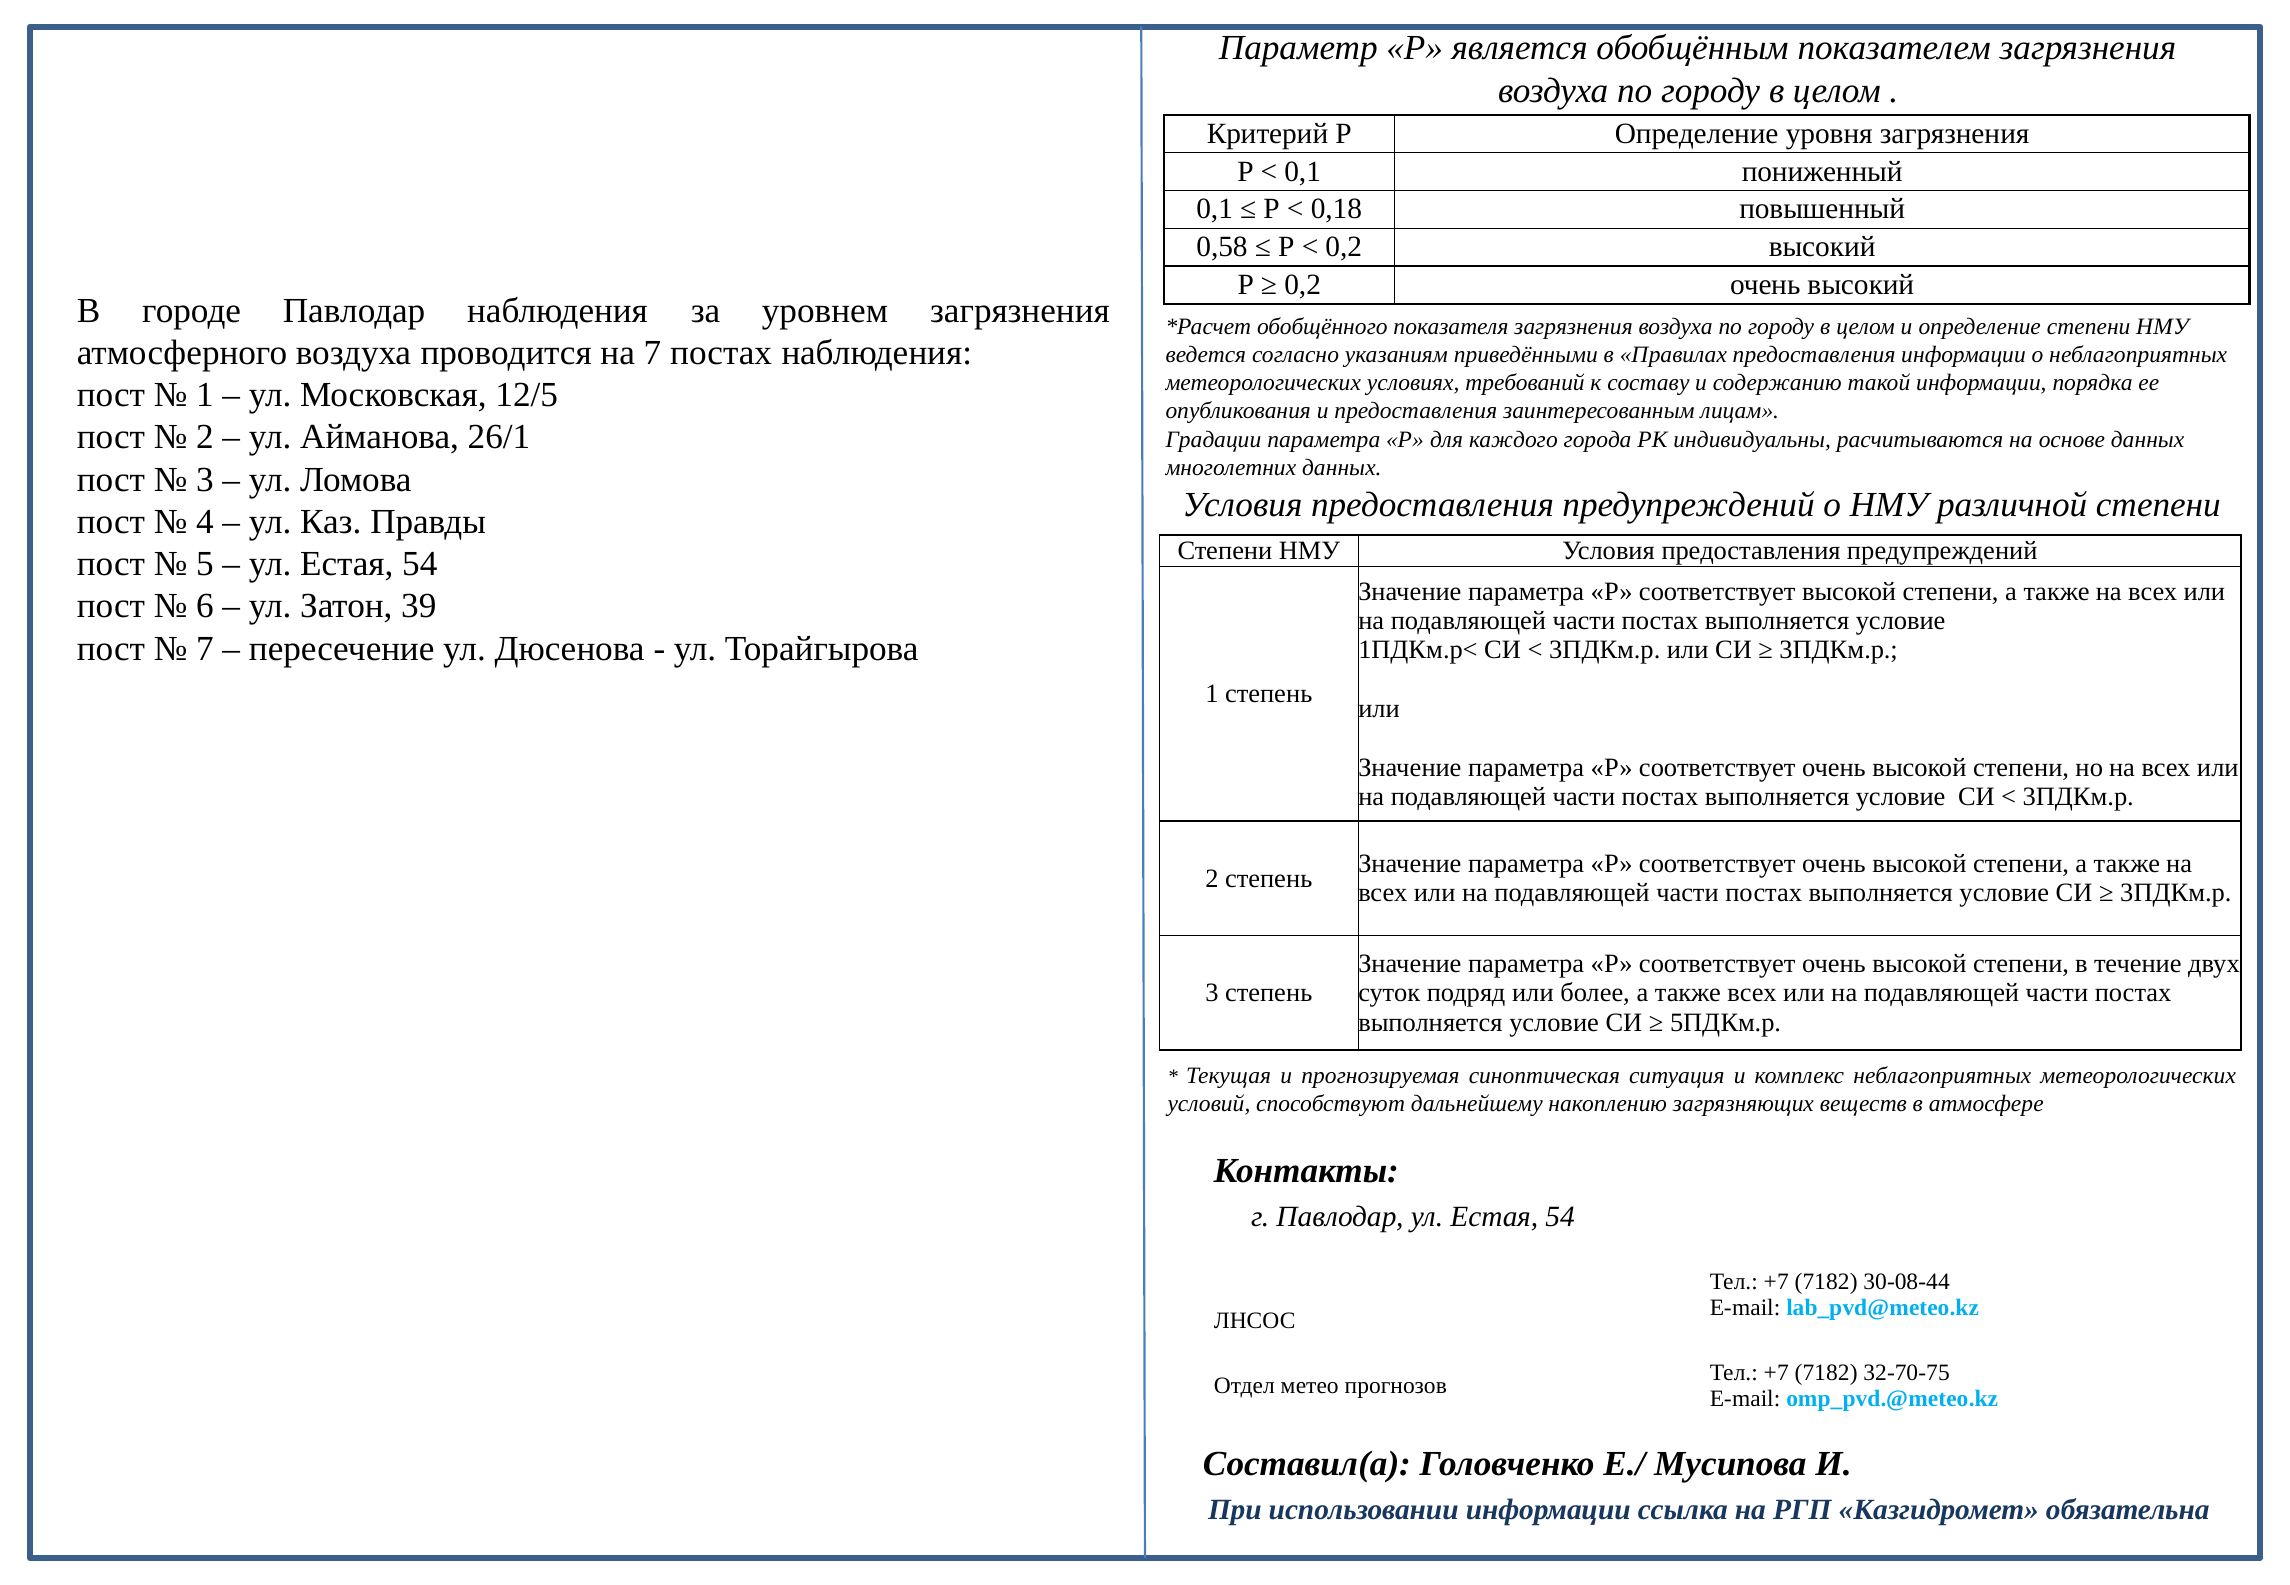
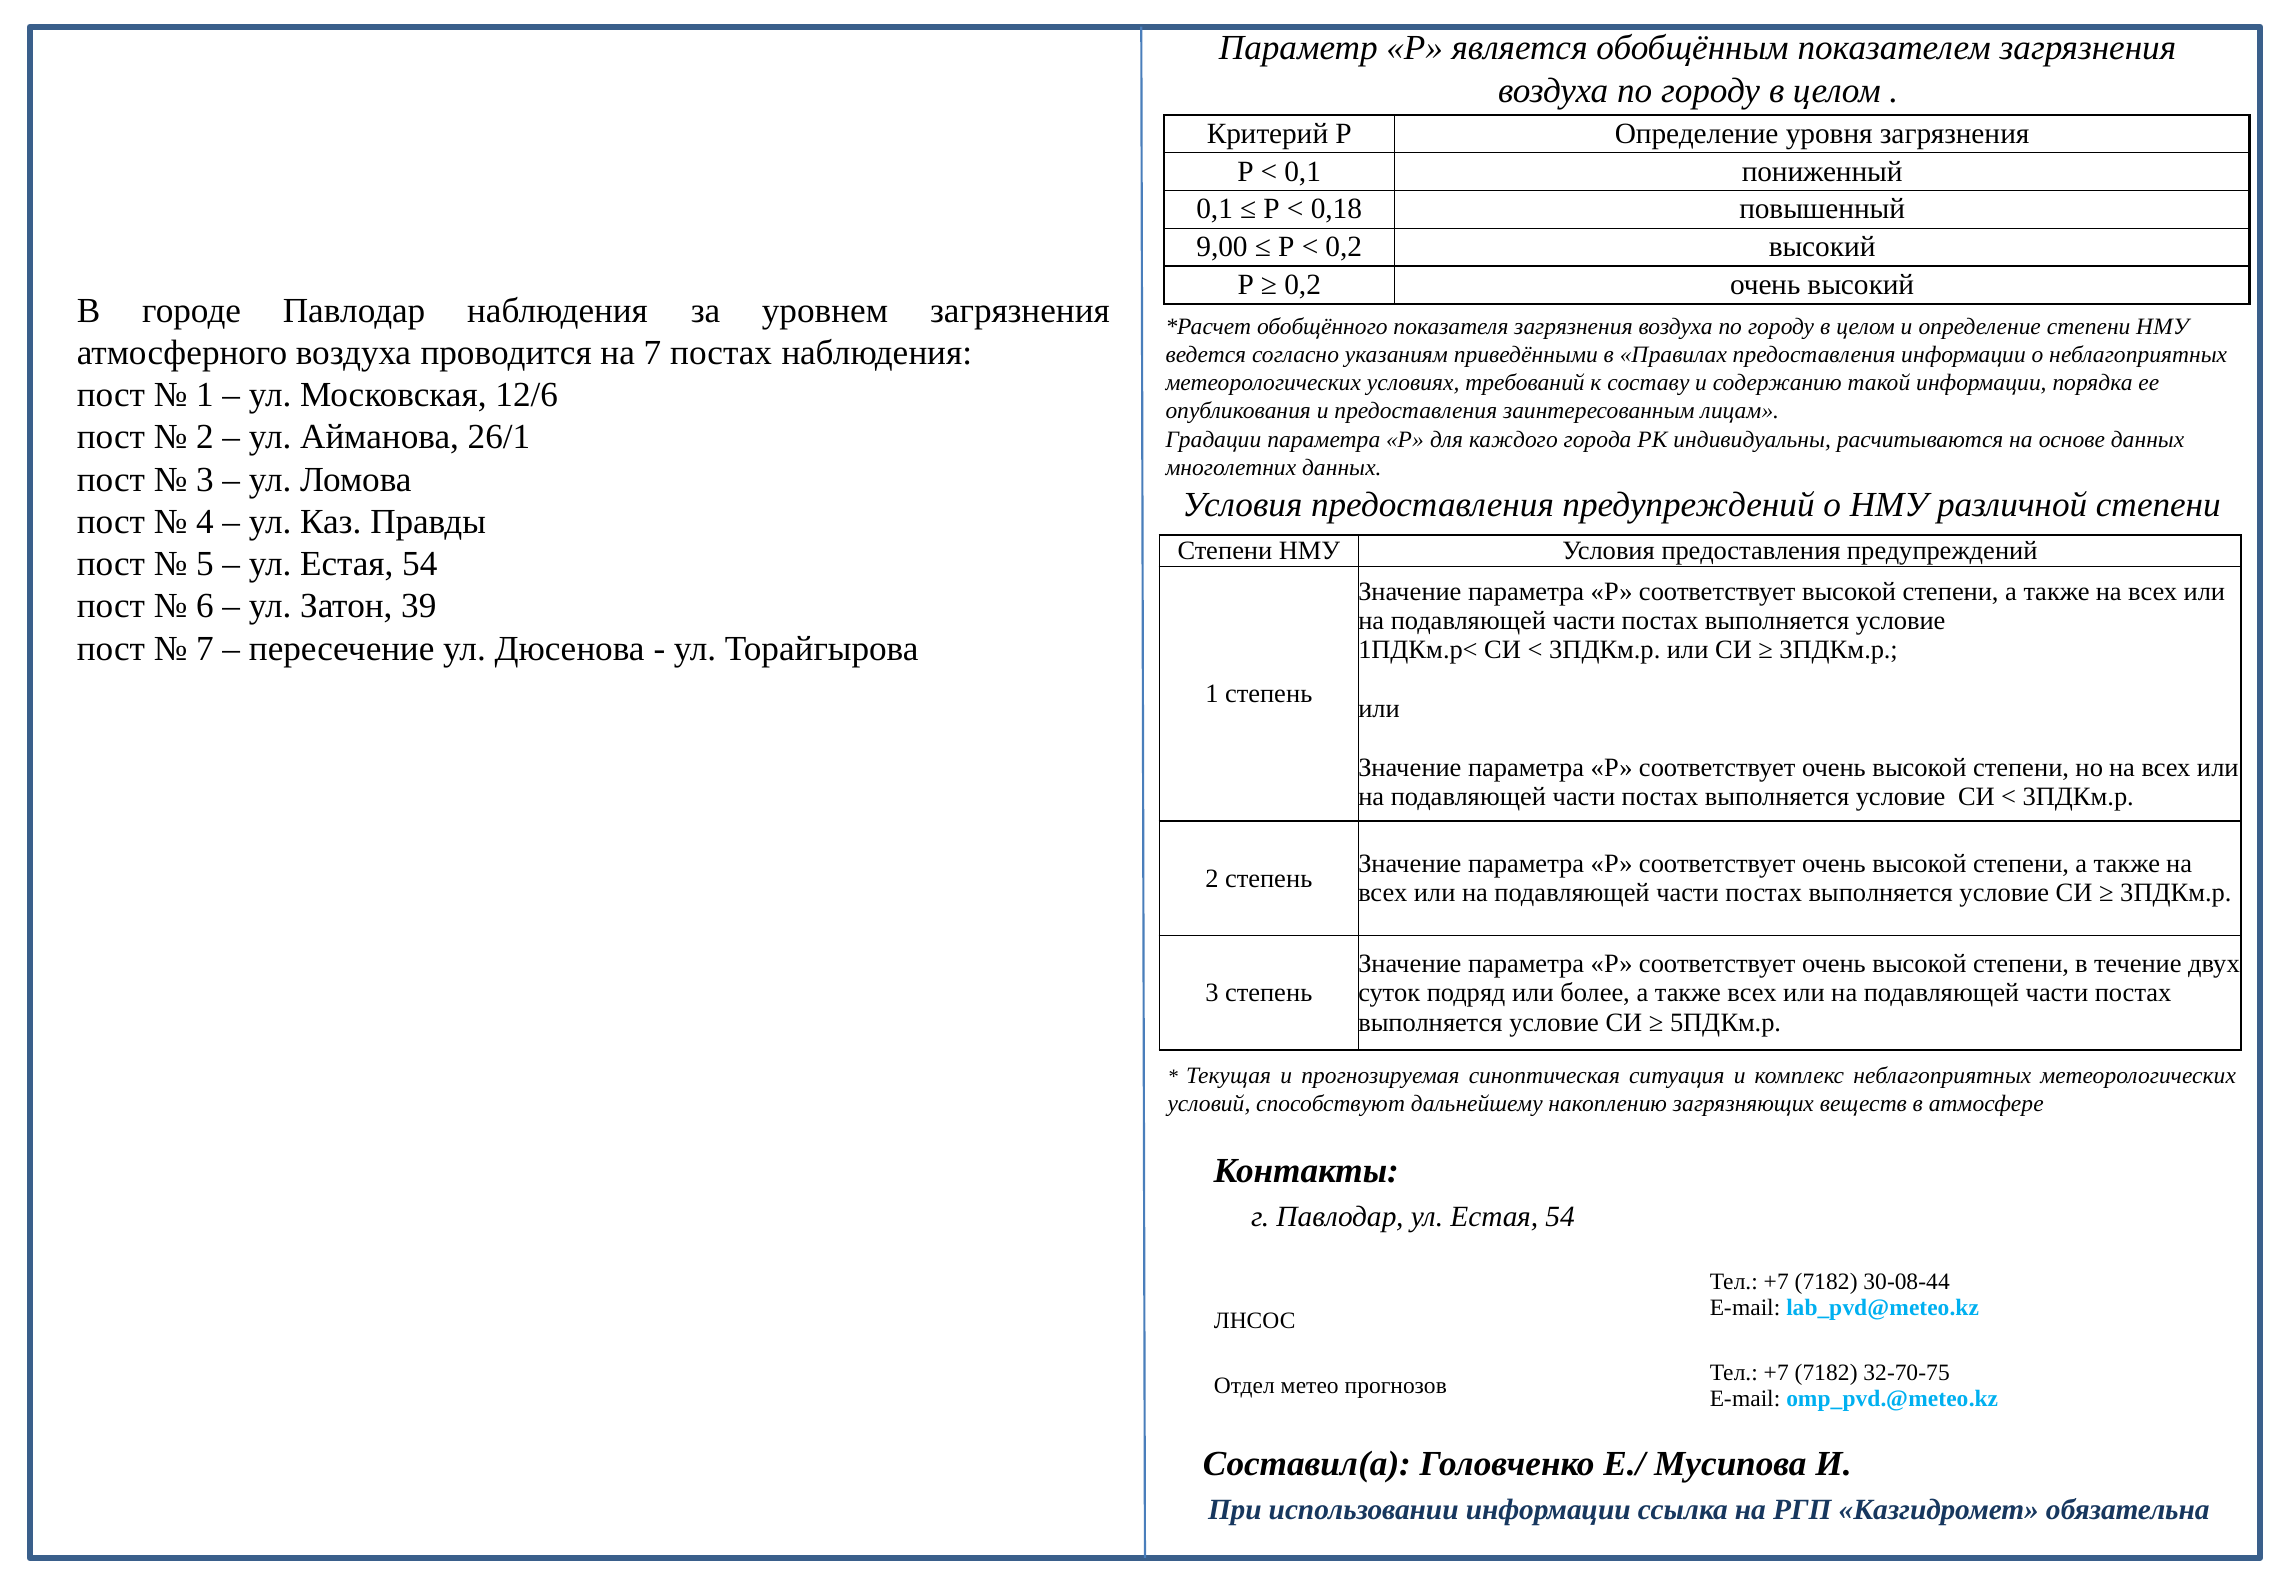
0,58: 0,58 -> 9,00
12/5: 12/5 -> 12/6
